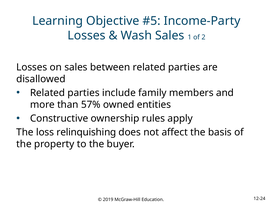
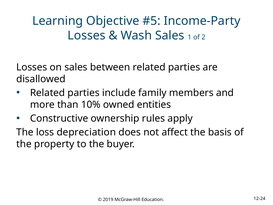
57%: 57% -> 10%
relinquishing: relinquishing -> depreciation
